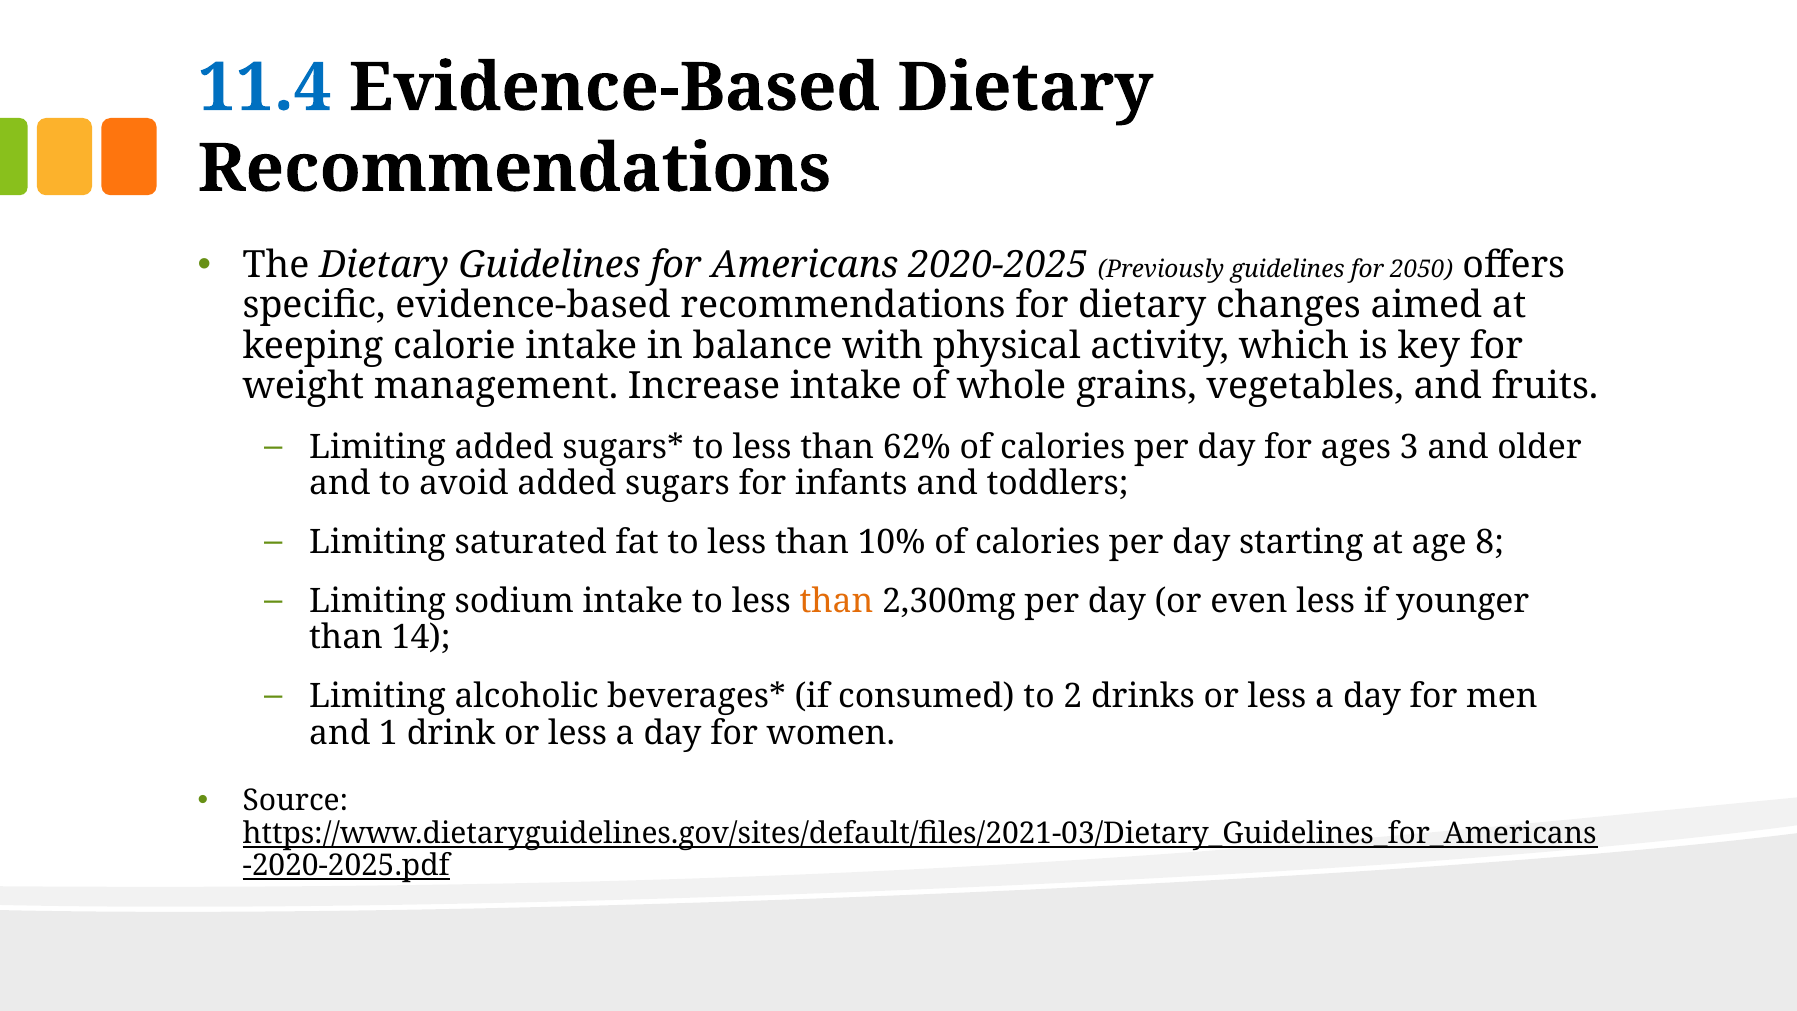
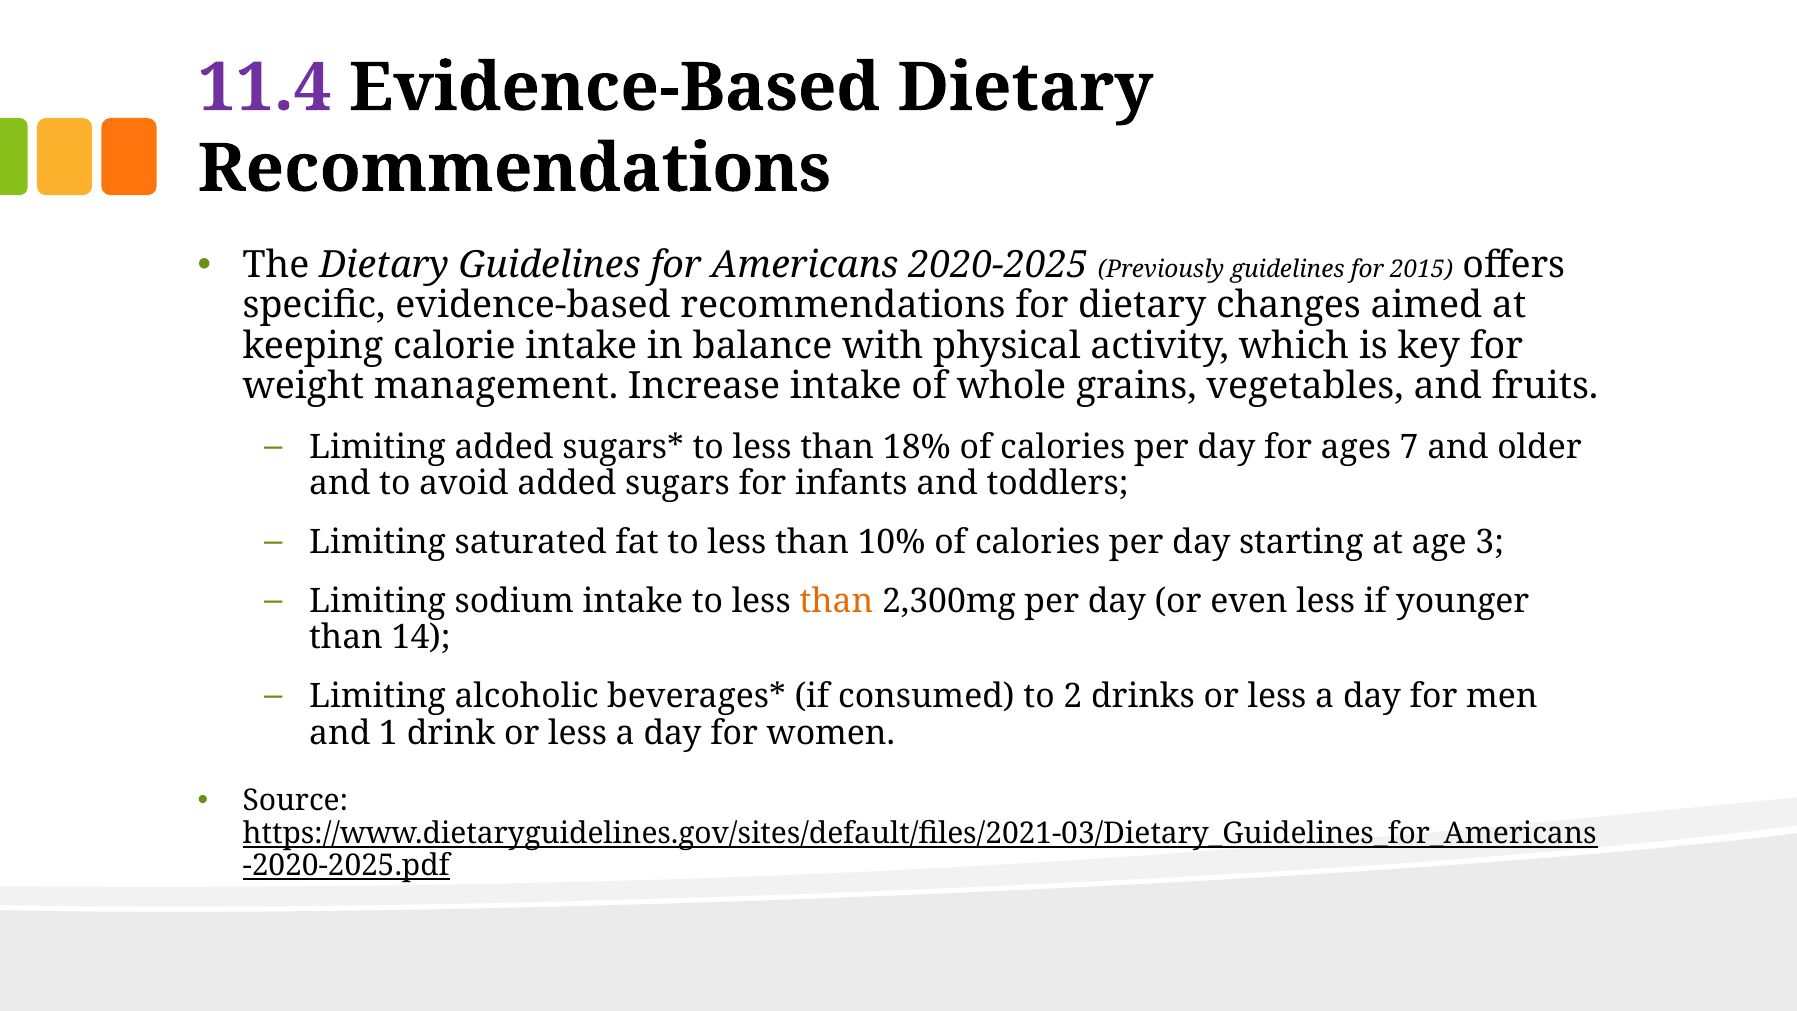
11.4 colour: blue -> purple
2050: 2050 -> 2015
62%: 62% -> 18%
3: 3 -> 7
8: 8 -> 3
